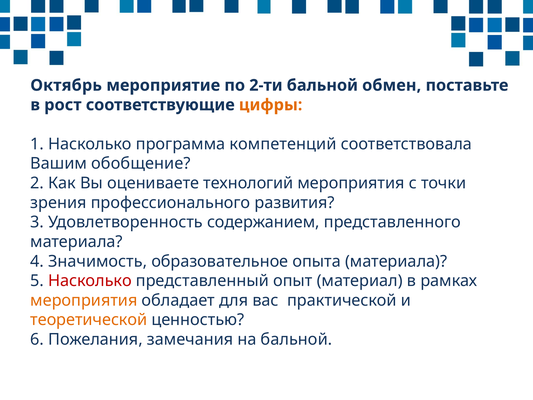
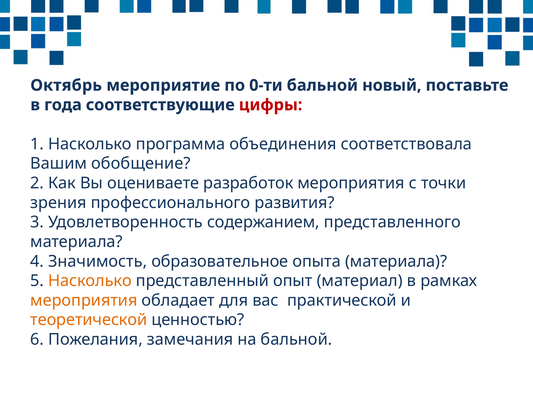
2-ти: 2-ти -> 0-ти
обмен: обмен -> новый
рост: рост -> года
цифры colour: orange -> red
компетенций: компетенций -> объединения
технологий: технологий -> разработок
Насколько at (90, 281) colour: red -> orange
